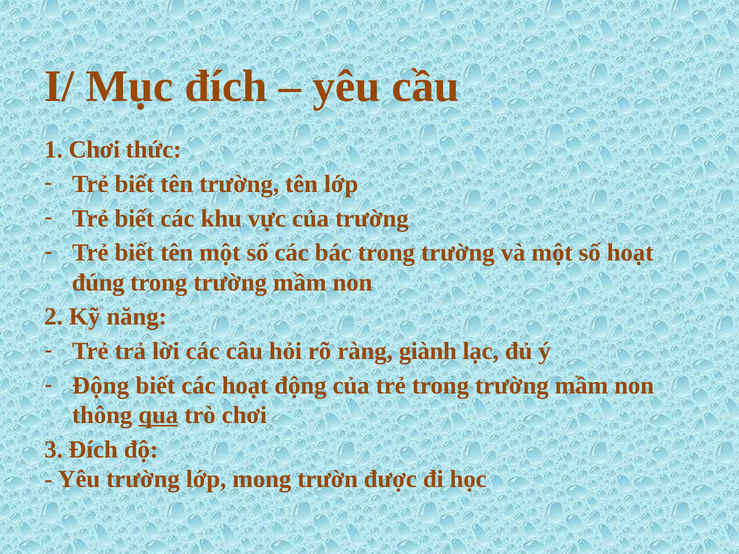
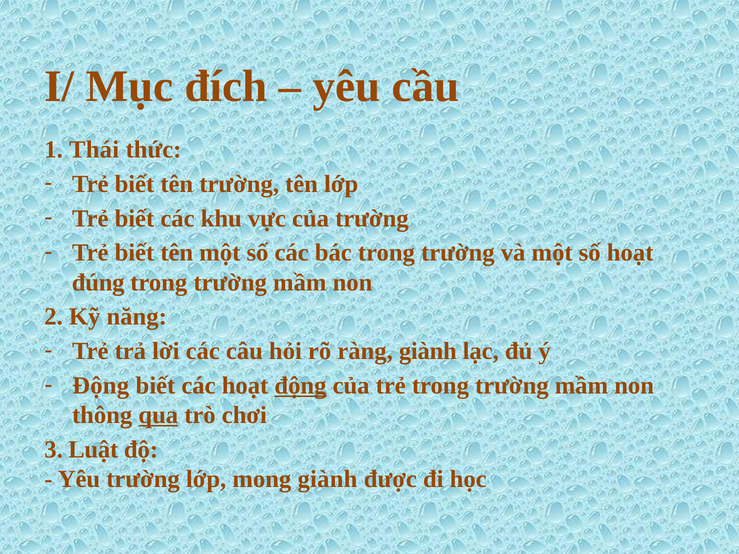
1 Chơi: Chơi -> Thái
động at (300, 386) underline: none -> present
3 Đích: Đích -> Luật
mong trườn: trườn -> giành
